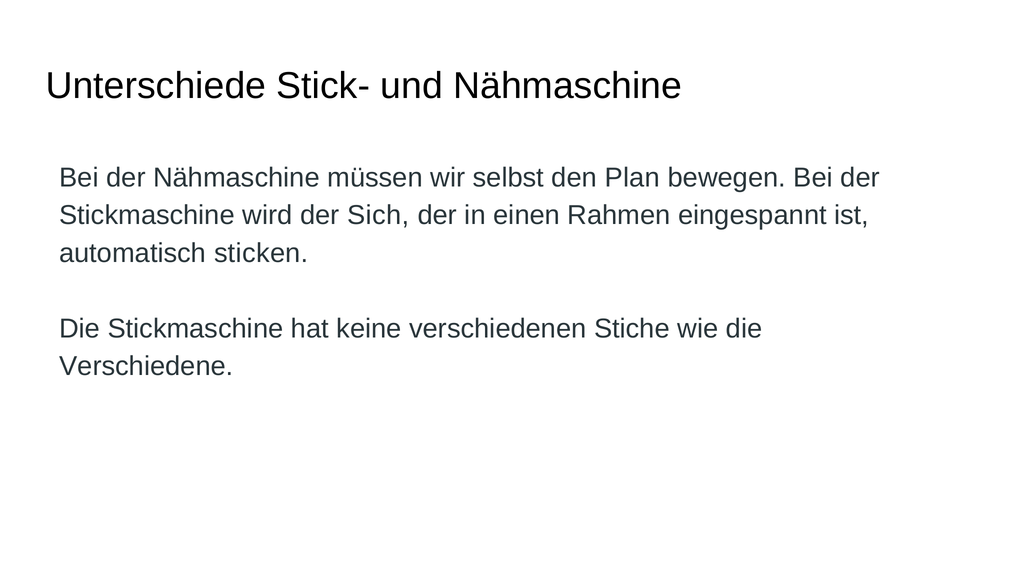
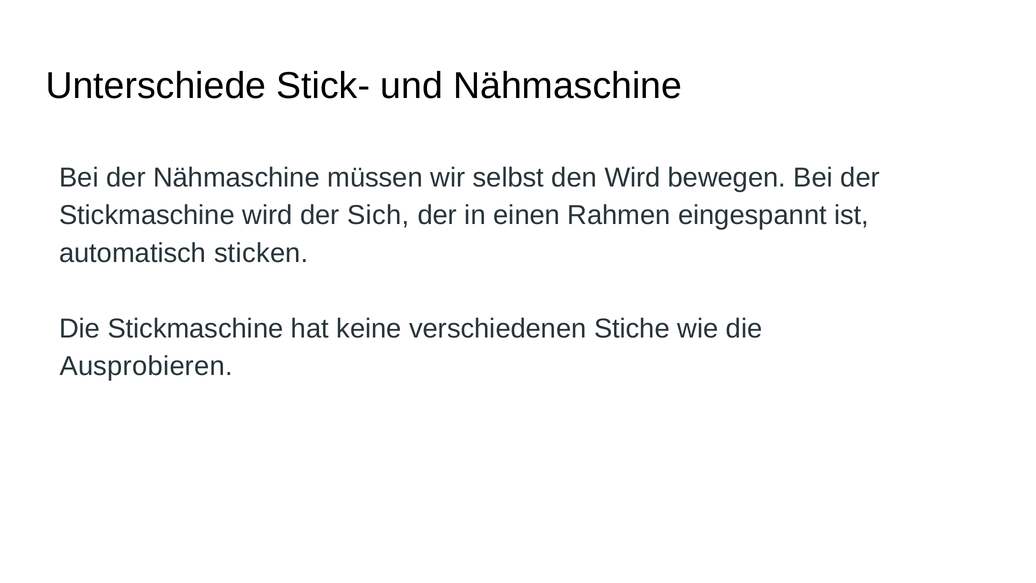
den Plan: Plan -> Wird
Verschiedene: Verschiedene -> Ausprobieren
